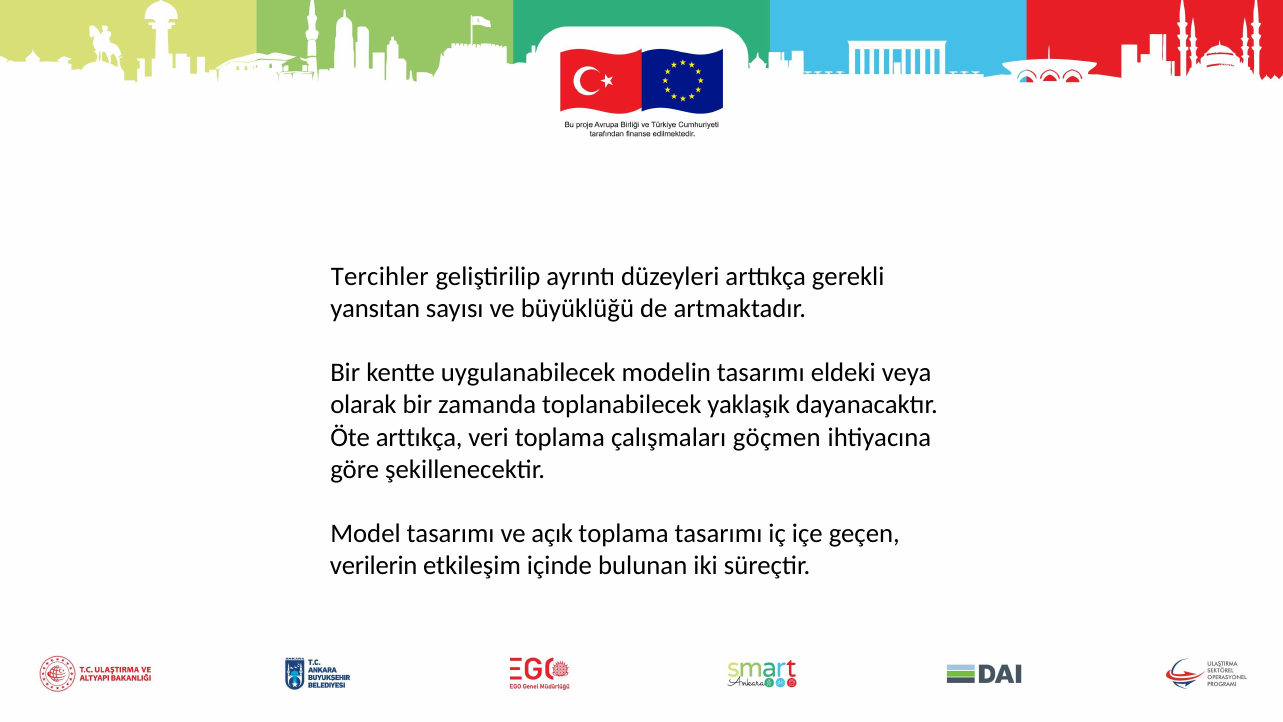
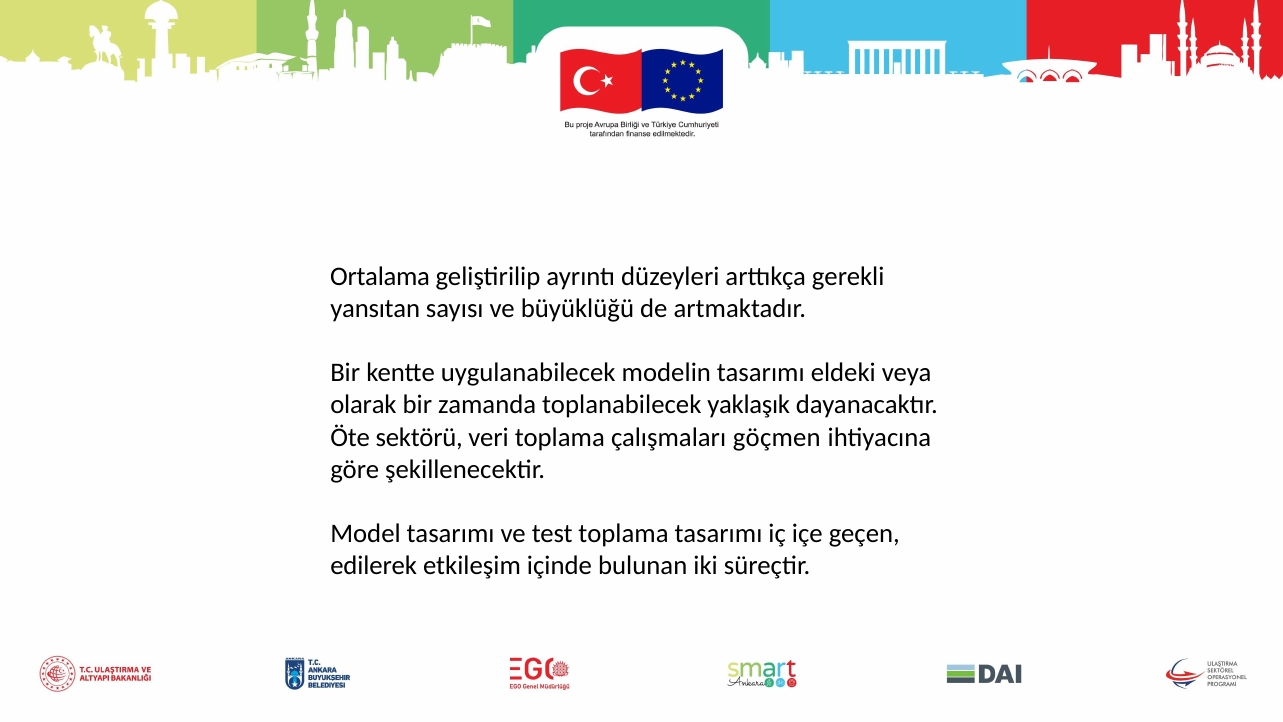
Tercihler: Tercihler -> Ortalama
Öte arttıkça: arttıkça -> sektörü
açık: açık -> test
verilerin: verilerin -> edilerek
